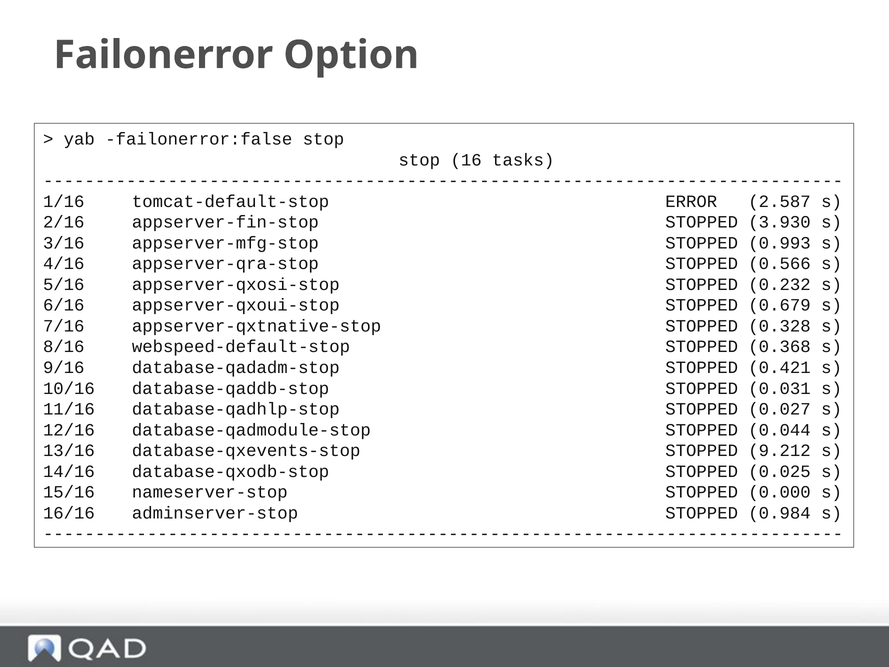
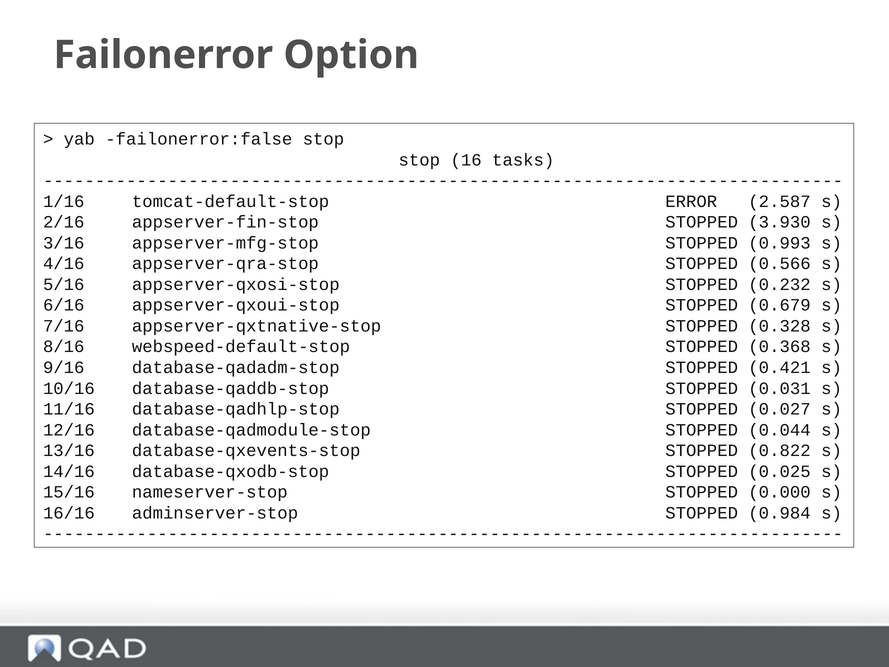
9.212: 9.212 -> 0.822
